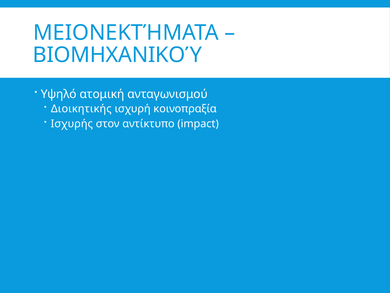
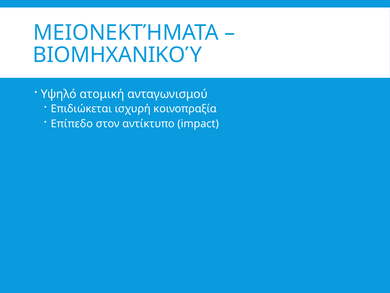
Διοικητικής: Διοικητικής -> Επιδιώκεται
Ισχυρής: Ισχυρής -> Επίπεδο
